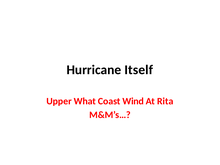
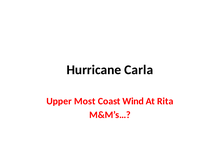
Itself: Itself -> Carla
What: What -> Most
